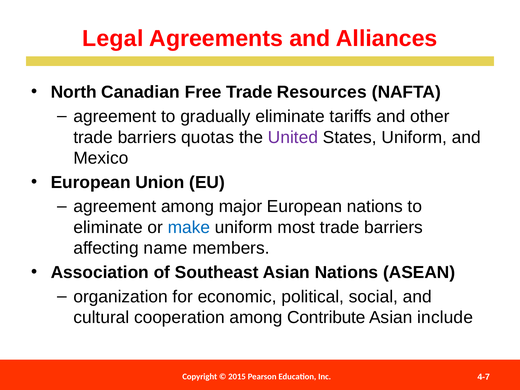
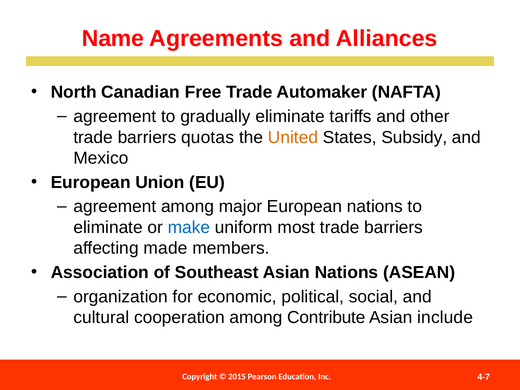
Legal: Legal -> Name
Resources: Resources -> Automaker
United colour: purple -> orange
States Uniform: Uniform -> Subsidy
name: name -> made
